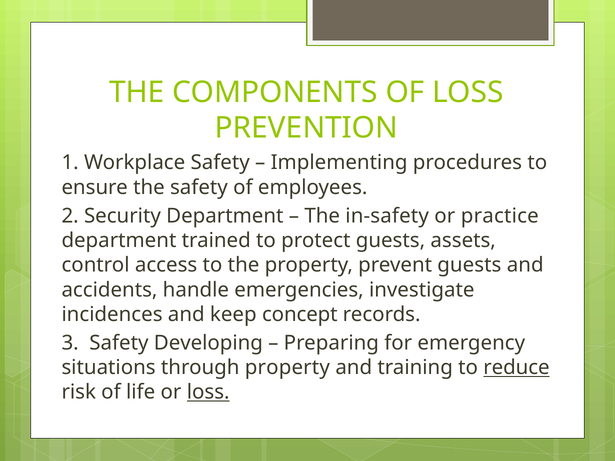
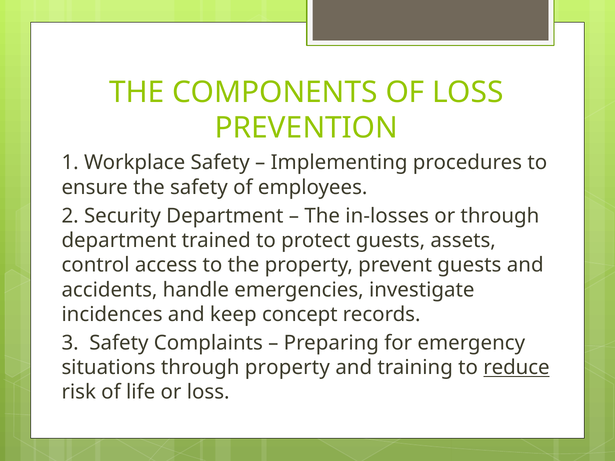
in-safety: in-safety -> in-losses
or practice: practice -> through
Developing: Developing -> Complaints
loss at (208, 392) underline: present -> none
